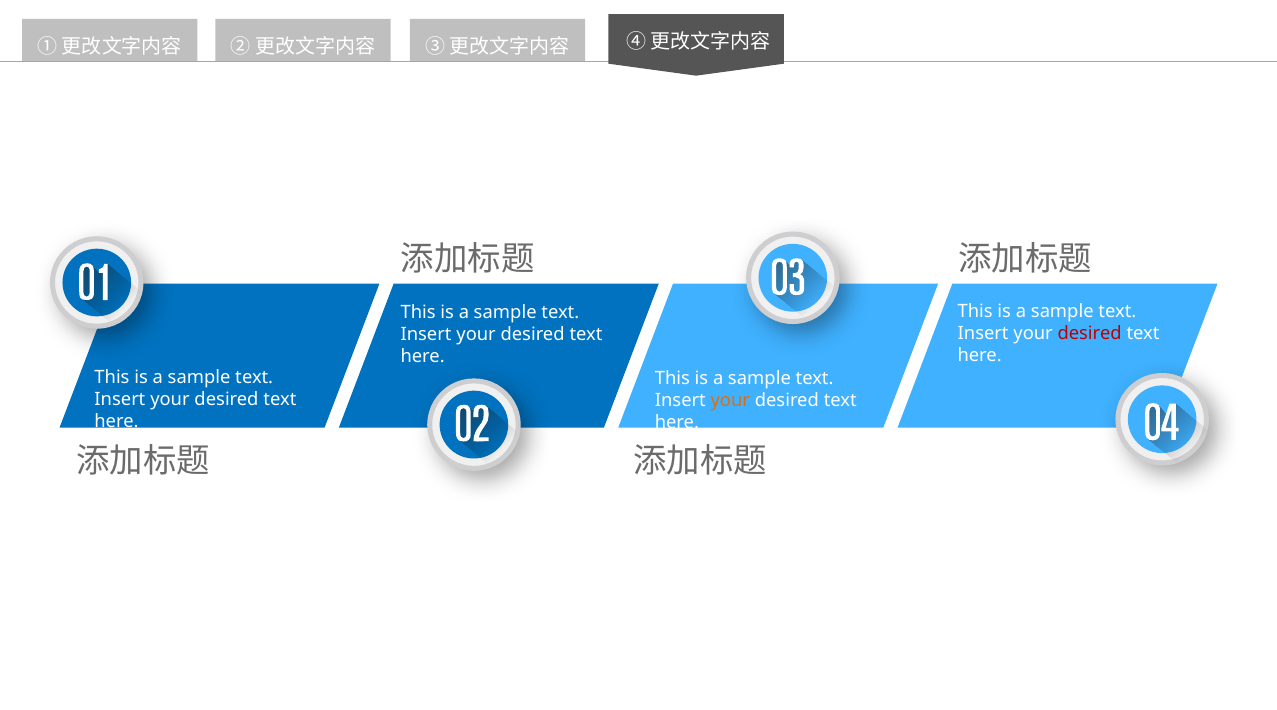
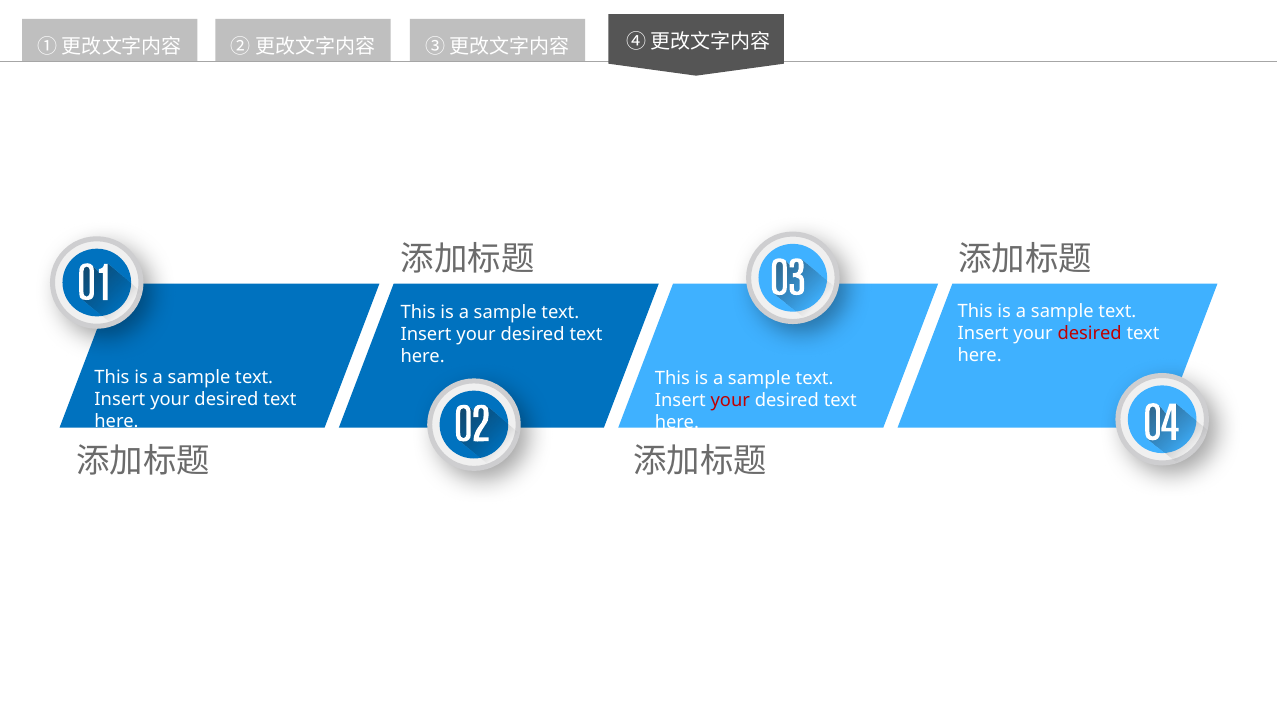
your at (730, 400) colour: orange -> red
